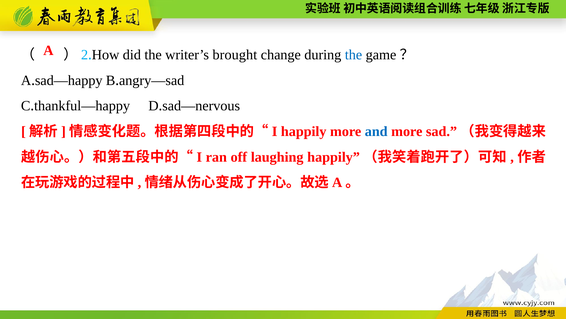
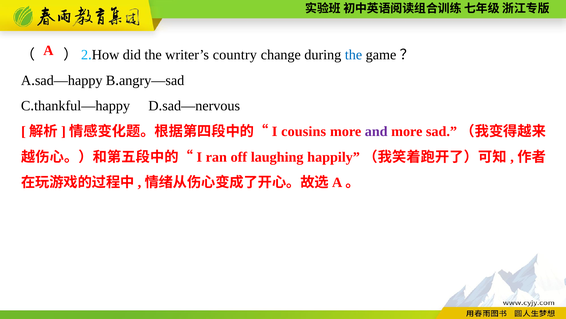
brought: brought -> country
happily at (304, 131): happily -> cousins
and colour: blue -> purple
